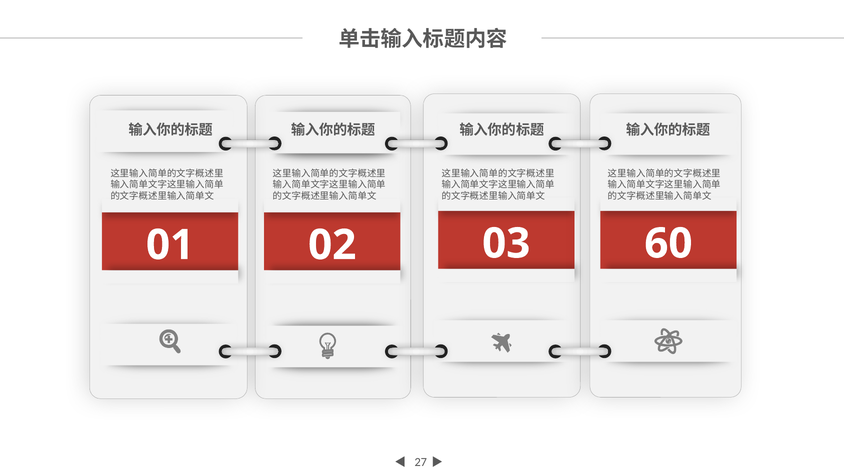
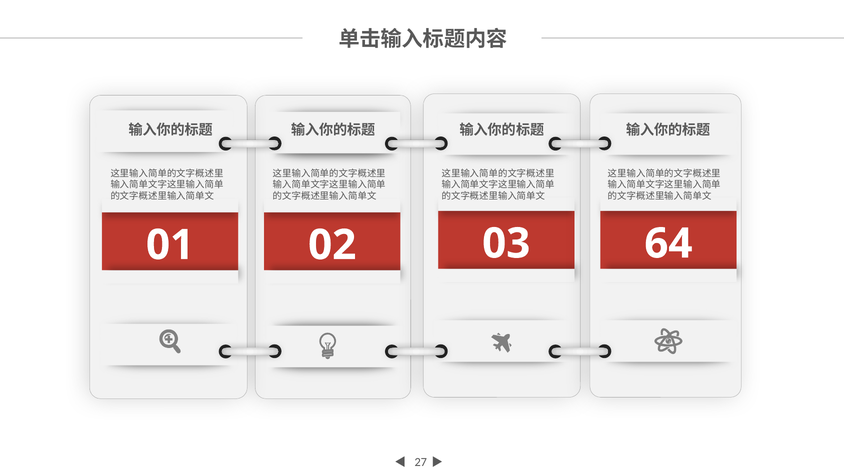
60: 60 -> 64
